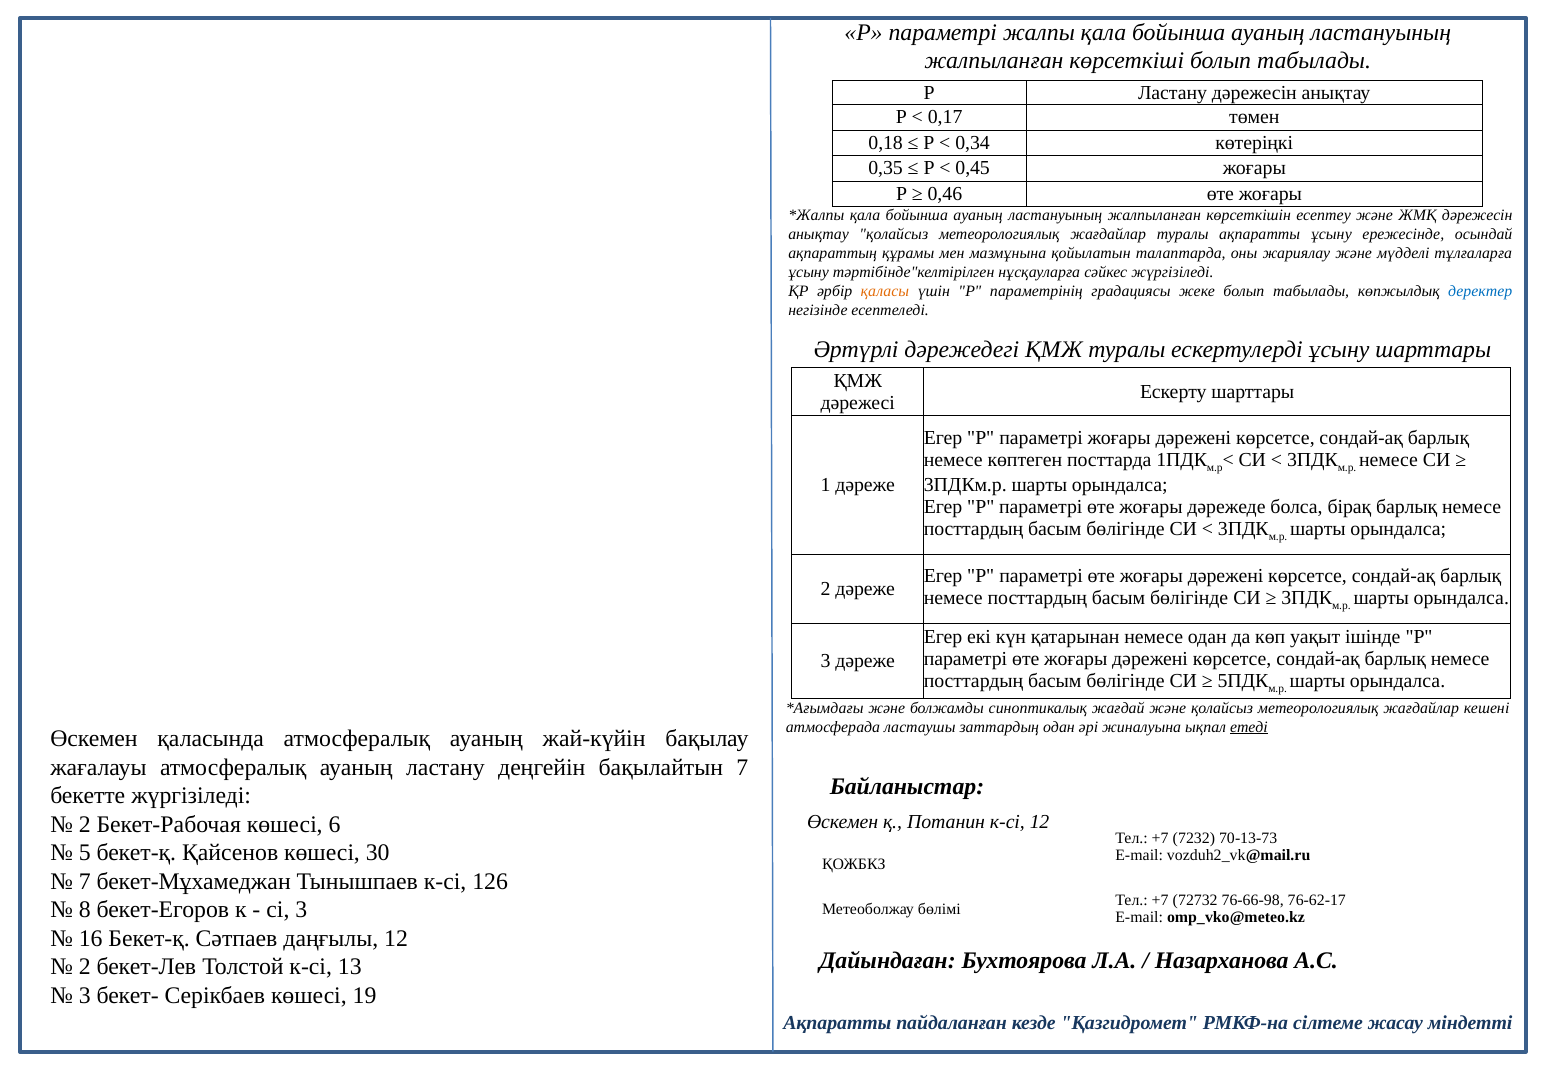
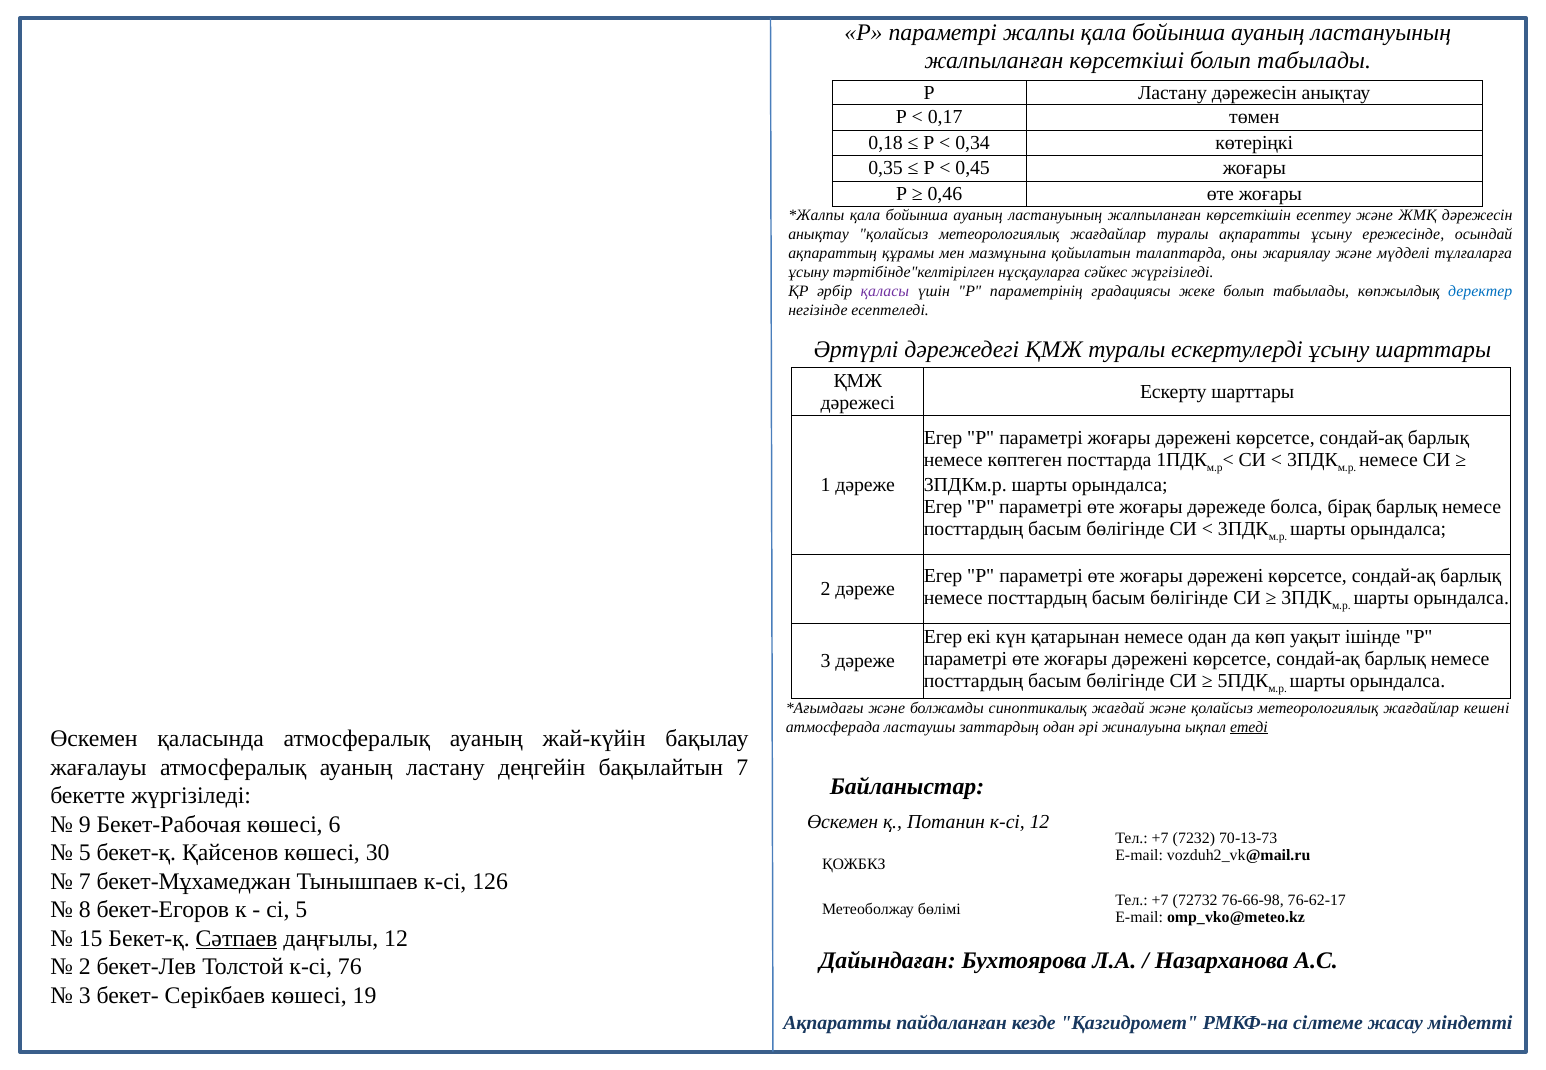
қаласы colour: orange -> purple
2 at (85, 824): 2 -> 9
сі 3: 3 -> 5
16: 16 -> 15
Сәтпаев underline: none -> present
13: 13 -> 76
